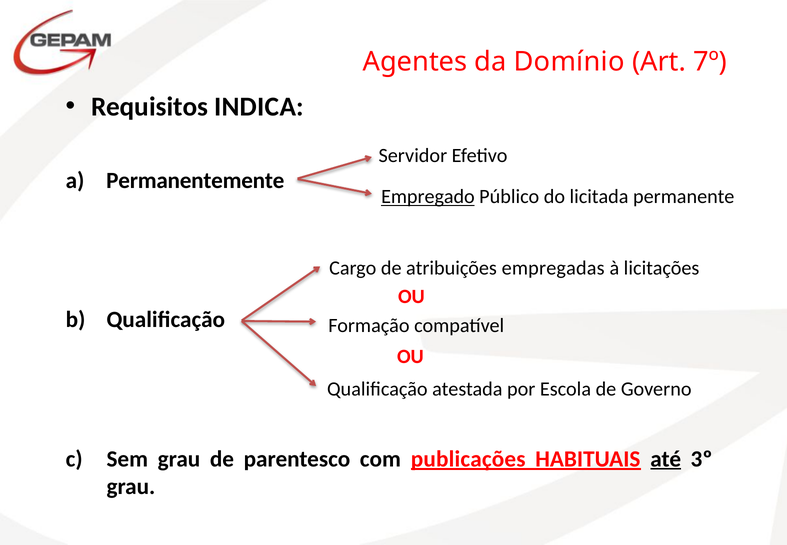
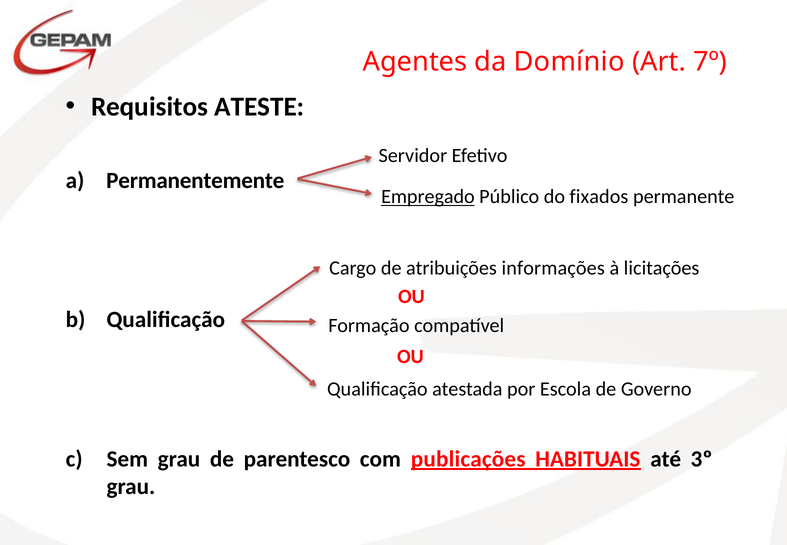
INDICA: INDICA -> ATESTE
licitada: licitada -> fixados
empregadas: empregadas -> informações
até underline: present -> none
